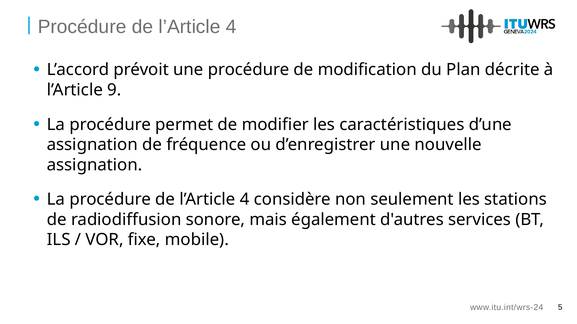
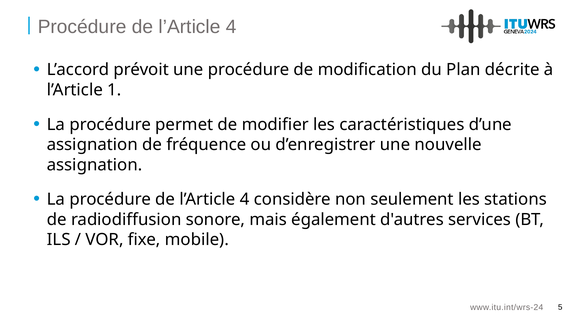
9: 9 -> 1
